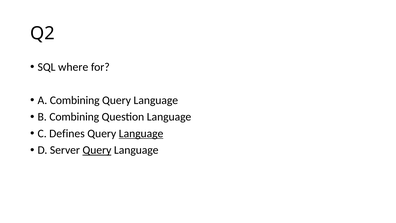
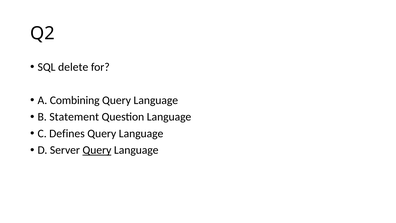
where: where -> delete
B Combining: Combining -> Statement
Language at (141, 133) underline: present -> none
